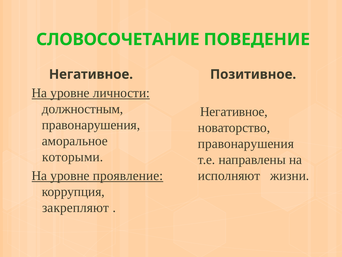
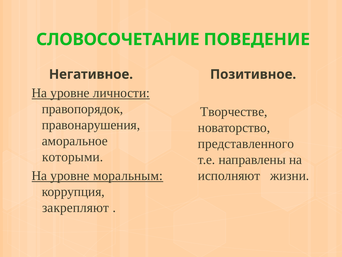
должностным: должностным -> правопорядок
Негативное at (234, 111): Негативное -> Творчестве
правонарушения at (246, 143): правонарушения -> представленного
проявление: проявление -> моральным
